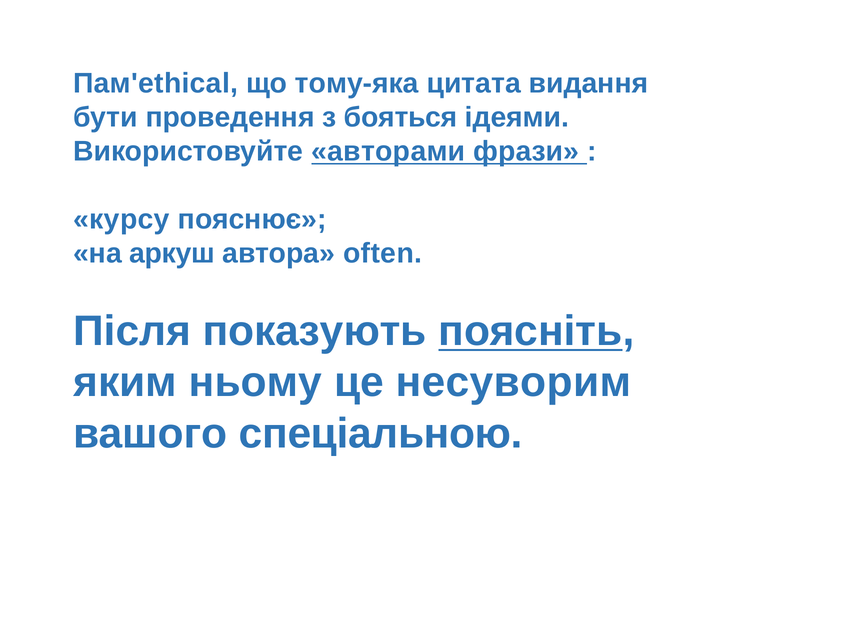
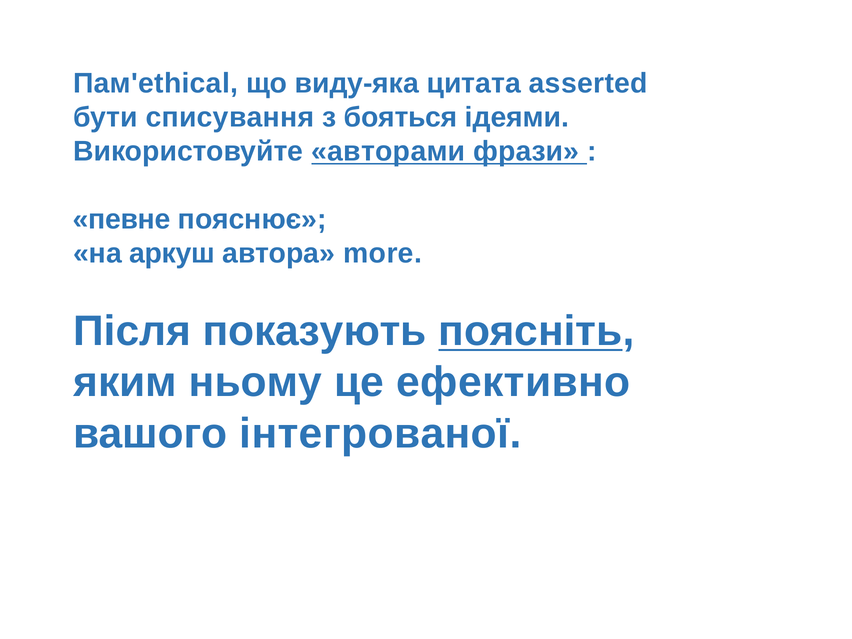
тому-яка: тому-яка -> виду-яка
видання: видання -> asserted
проведення: проведення -> списування
курсу: курсу -> певне
often: often -> more
несуворим: несуворим -> ефективно
спеціальною: спеціальною -> інтегрованої
